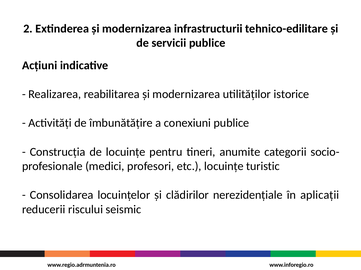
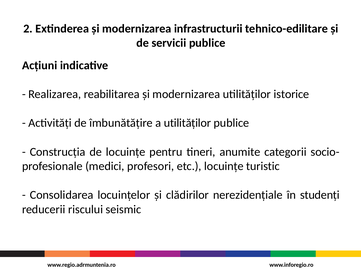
a conexiuni: conexiuni -> utilităților
aplicații: aplicații -> studenți
